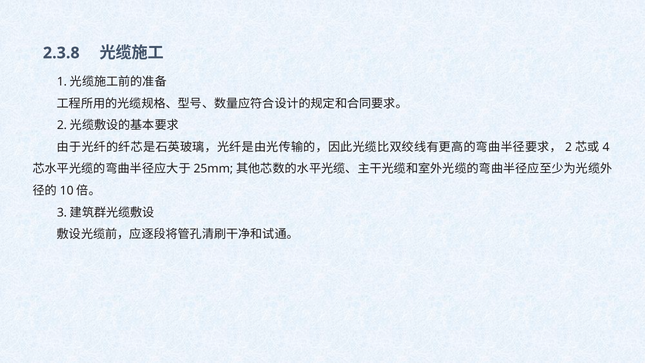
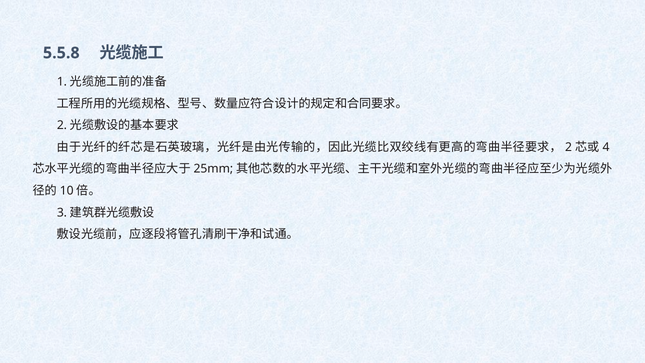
2.3.8: 2.3.8 -> 5.5.8
